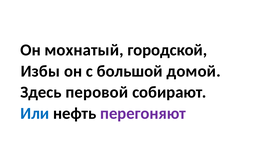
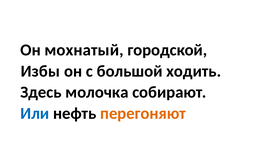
домой: домой -> ходить
перовой: перовой -> молочка
перегоняют colour: purple -> orange
